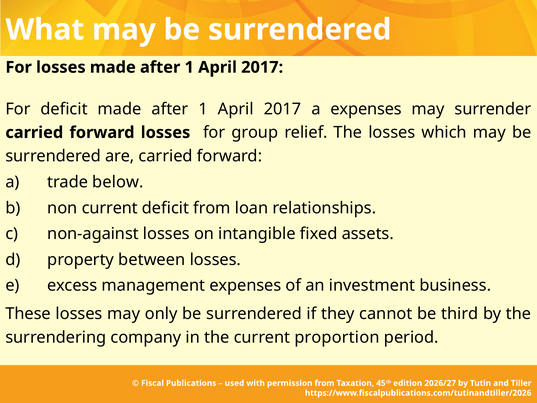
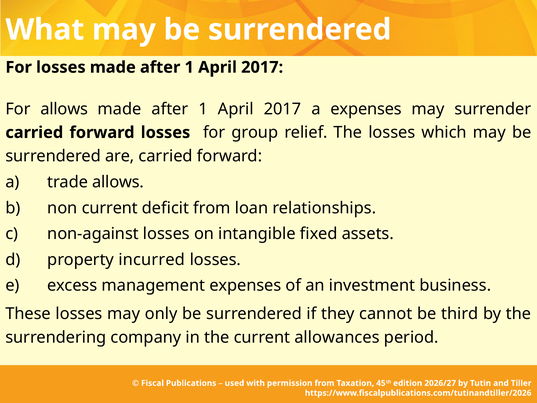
For deficit: deficit -> allows
trade below: below -> allows
between: between -> incurred
proportion: proportion -> allowances
